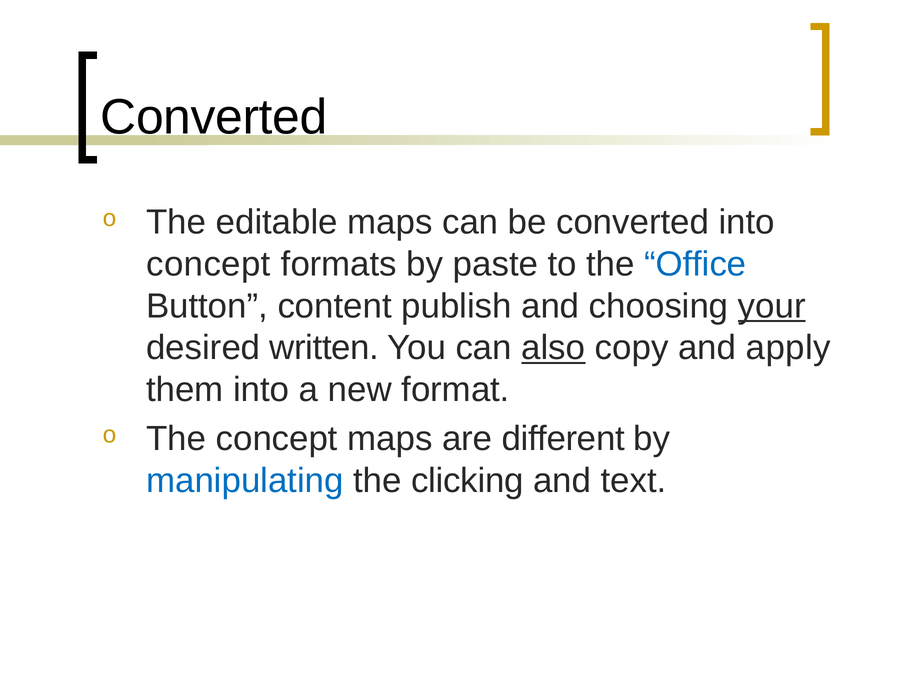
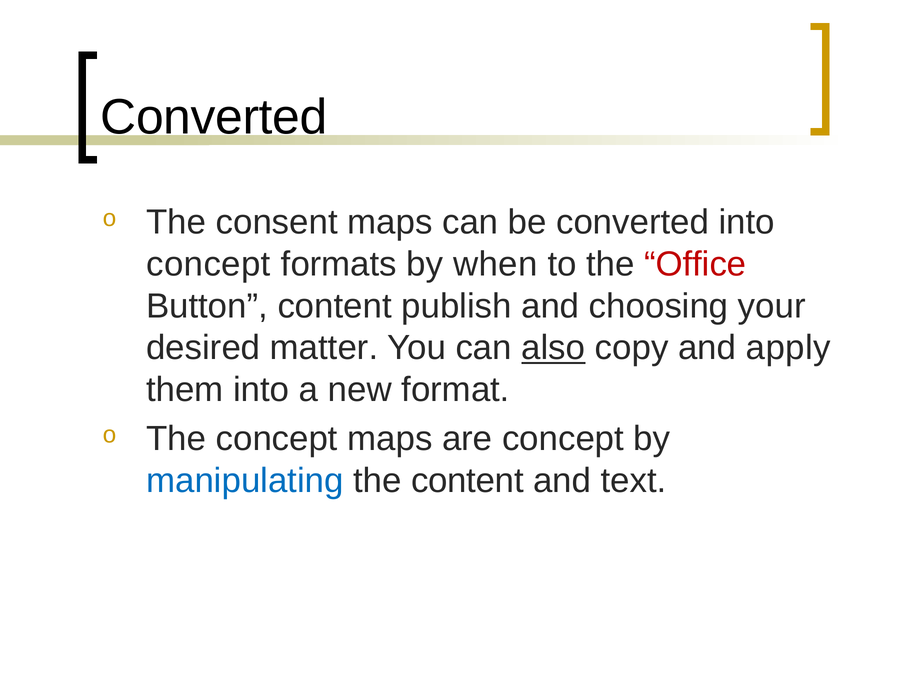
editable: editable -> consent
paste: paste -> when
Office colour: blue -> red
your underline: present -> none
written: written -> matter
are different: different -> concept
the clicking: clicking -> content
